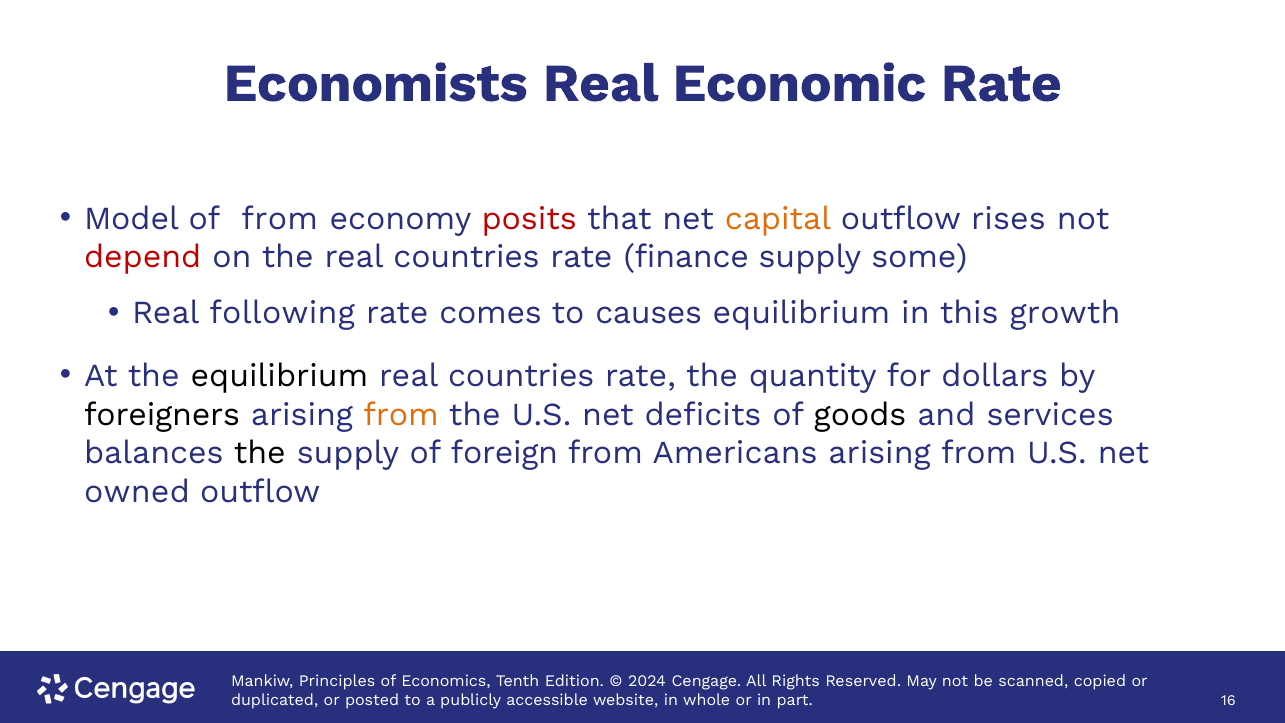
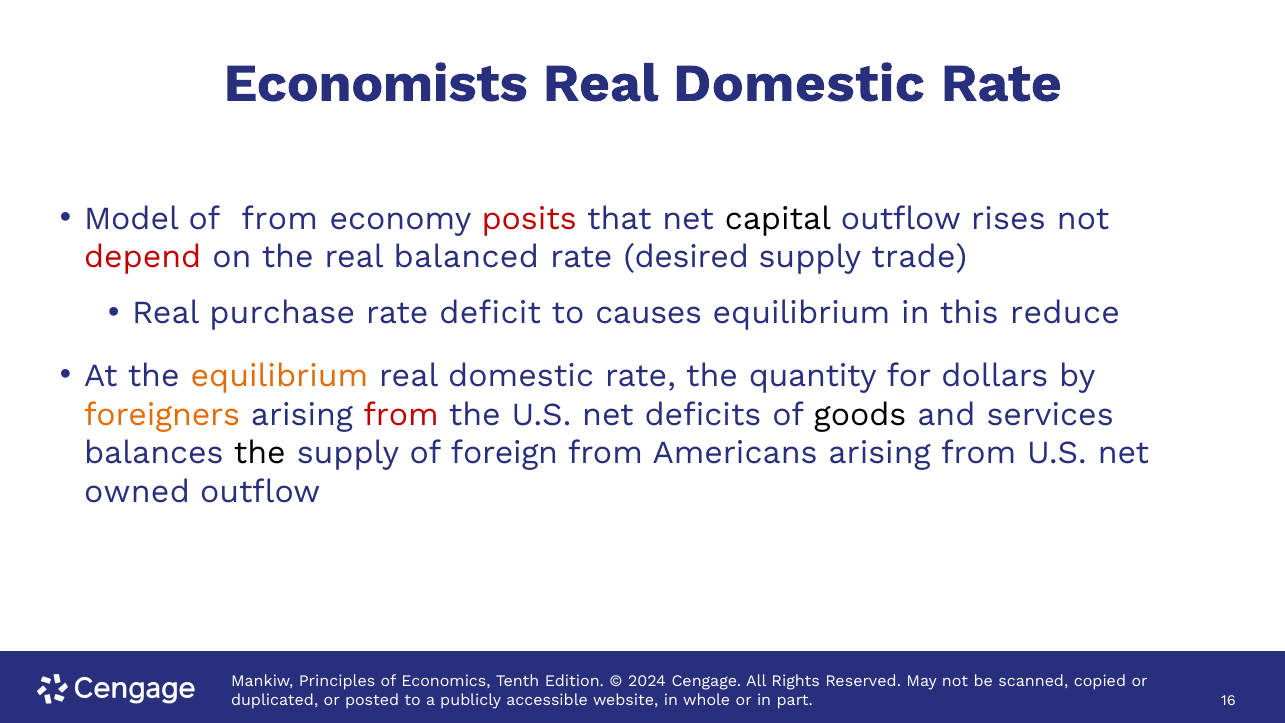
Economic at (799, 83): Economic -> Domestic
capital colour: orange -> black
the real countries: countries -> balanced
finance: finance -> desired
some: some -> trade
following: following -> purchase
comes: comes -> deficit
growth: growth -> reduce
equilibrium at (279, 376) colour: black -> orange
countries at (521, 376): countries -> domestic
foreigners colour: black -> orange
from at (401, 414) colour: orange -> red
